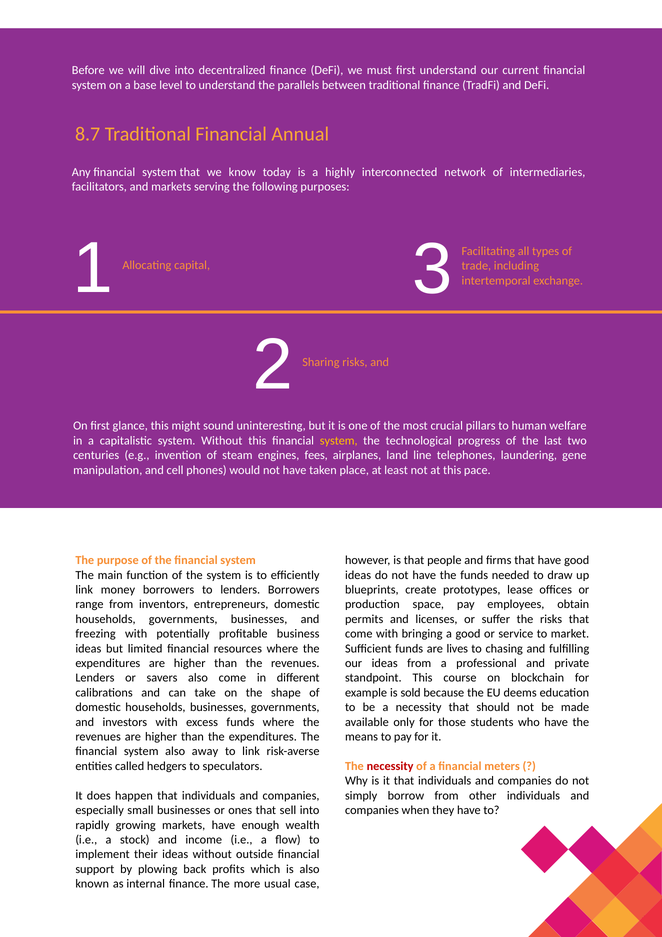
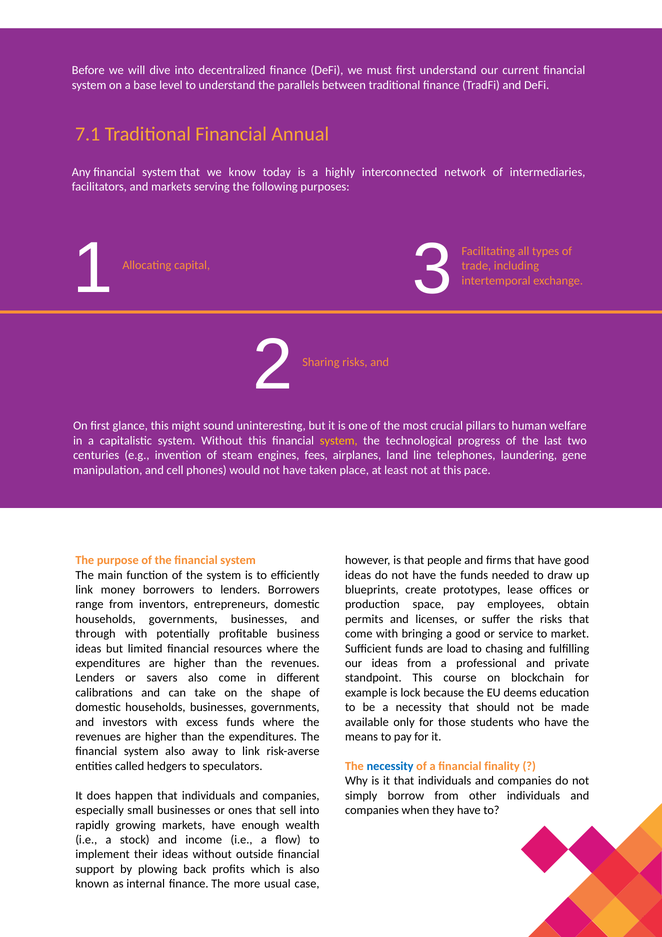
8.7: 8.7 -> 7.1
freezing: freezing -> through
lives: lives -> load
sold: sold -> lock
necessity at (390, 766) colour: red -> blue
meters: meters -> finality
